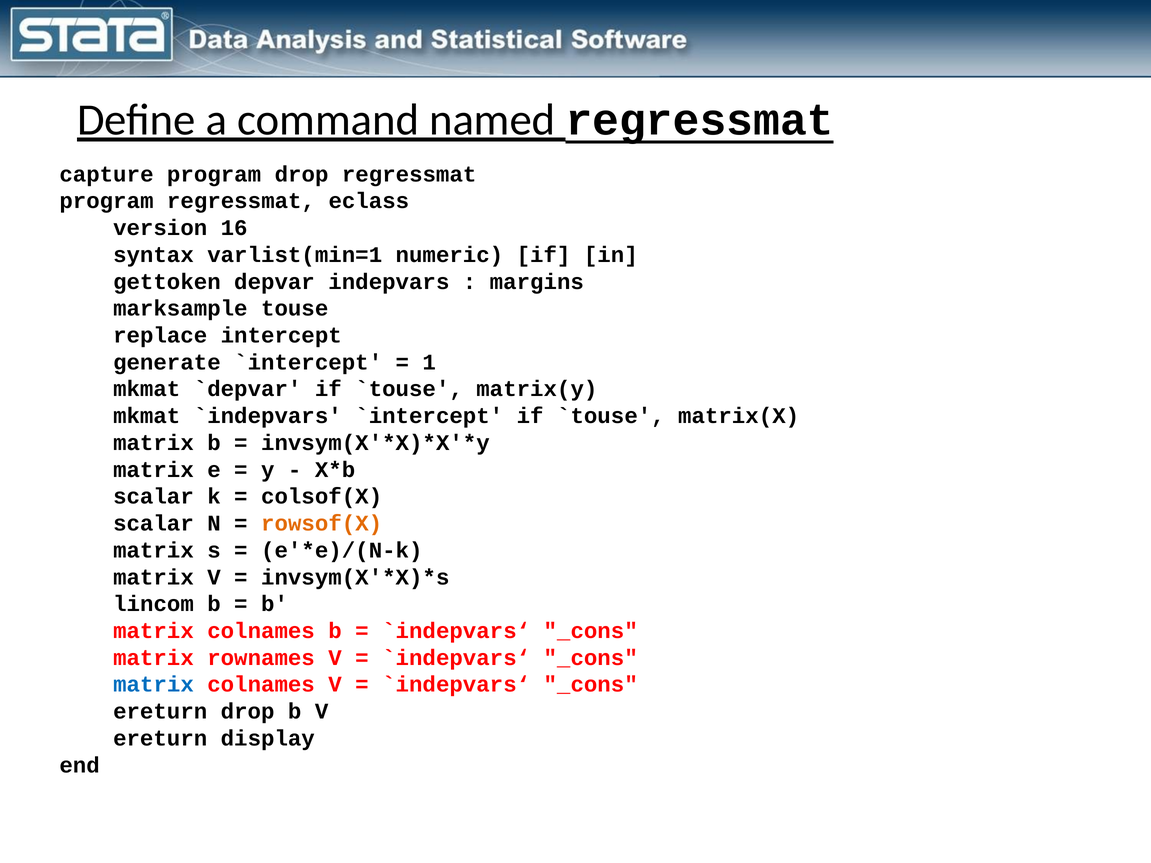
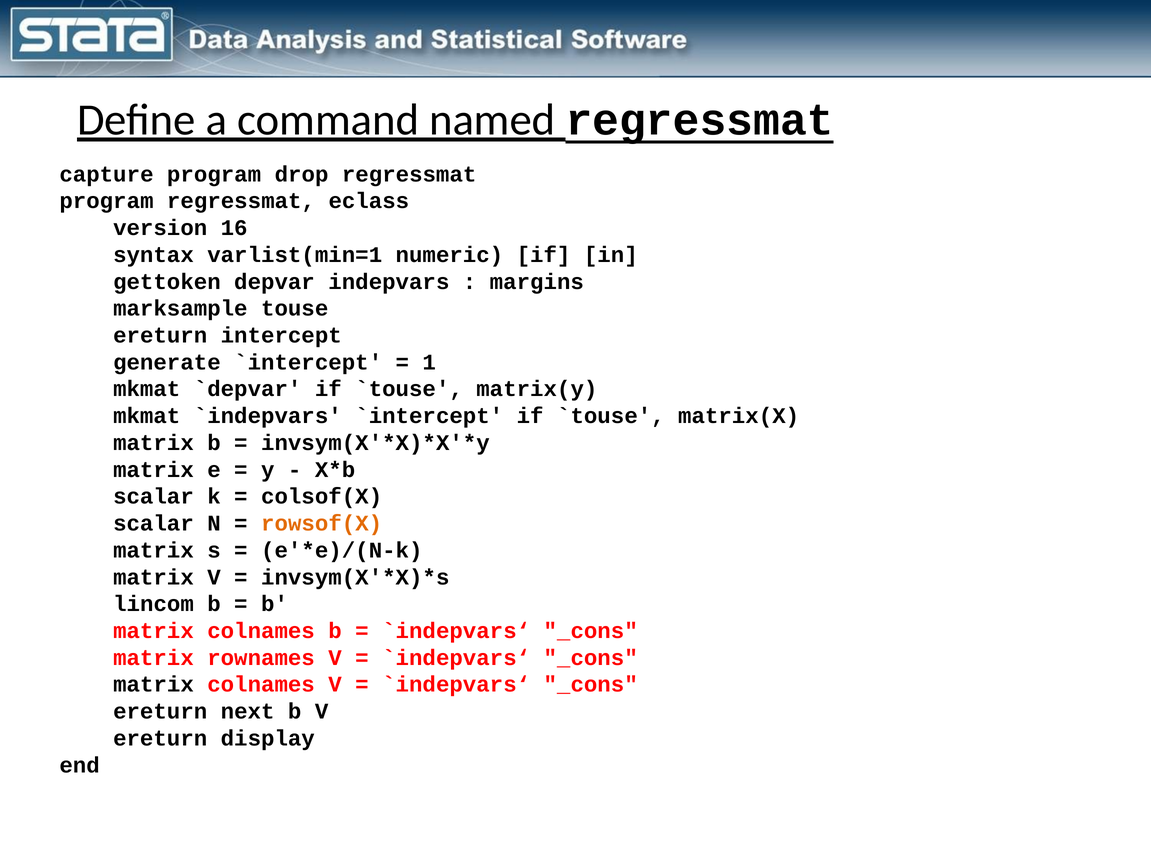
replace at (160, 335): replace -> ereturn
matrix at (153, 685) colour: blue -> black
ereturn drop: drop -> next
